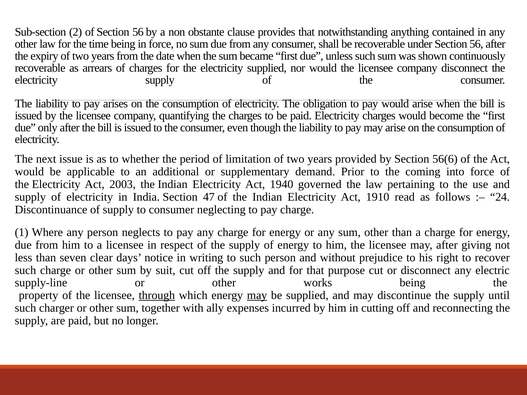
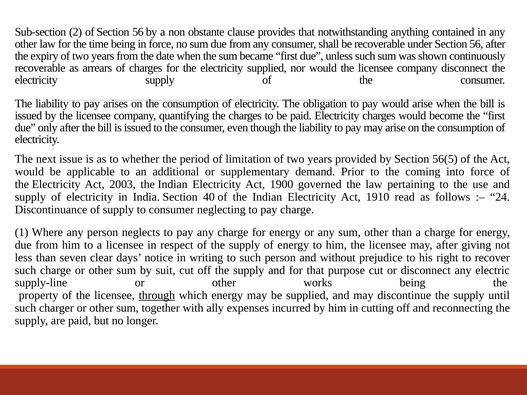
56(6: 56(6 -> 56(5
1940: 1940 -> 1900
47: 47 -> 40
may at (257, 296) underline: present -> none
